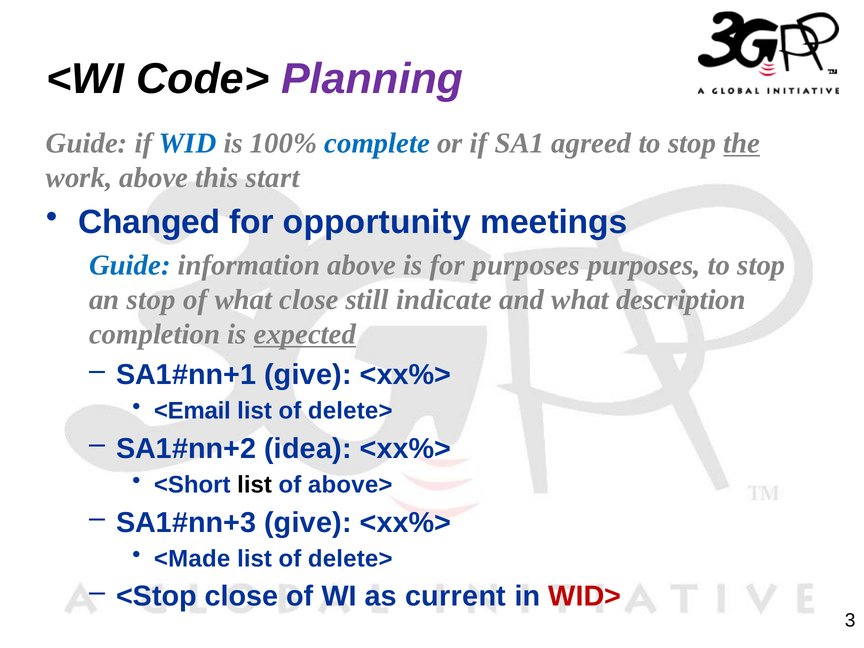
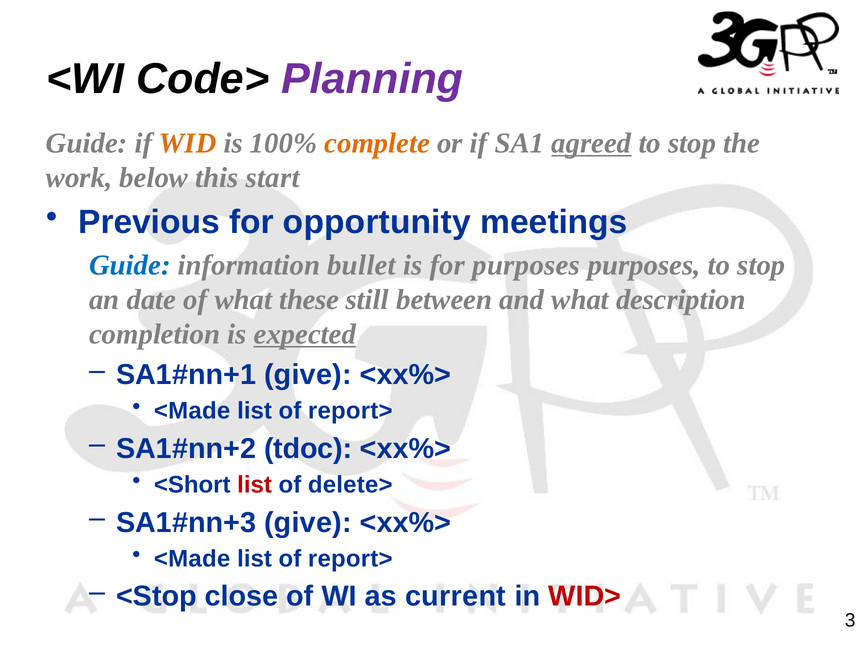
WID colour: blue -> orange
complete colour: blue -> orange
agreed underline: none -> present
the underline: present -> none
work above: above -> below
Changed: Changed -> Previous
information above: above -> bullet
an stop: stop -> date
what close: close -> these
indicate: indicate -> between
<Email at (192, 411): <Email -> <Made
delete> at (350, 411): delete> -> report>
idea: idea -> tdoc
list at (255, 485) colour: black -> red
above>: above> -> delete>
delete> at (350, 559): delete> -> report>
